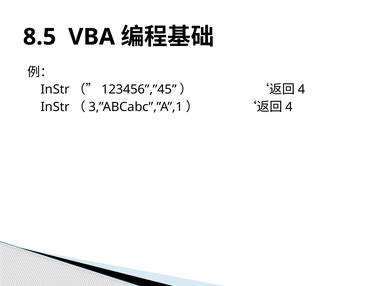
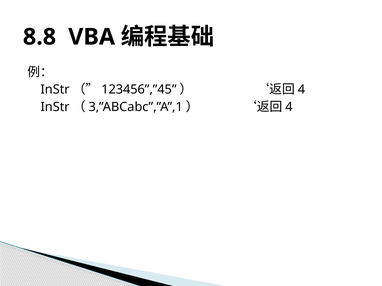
8.5: 8.5 -> 8.8
